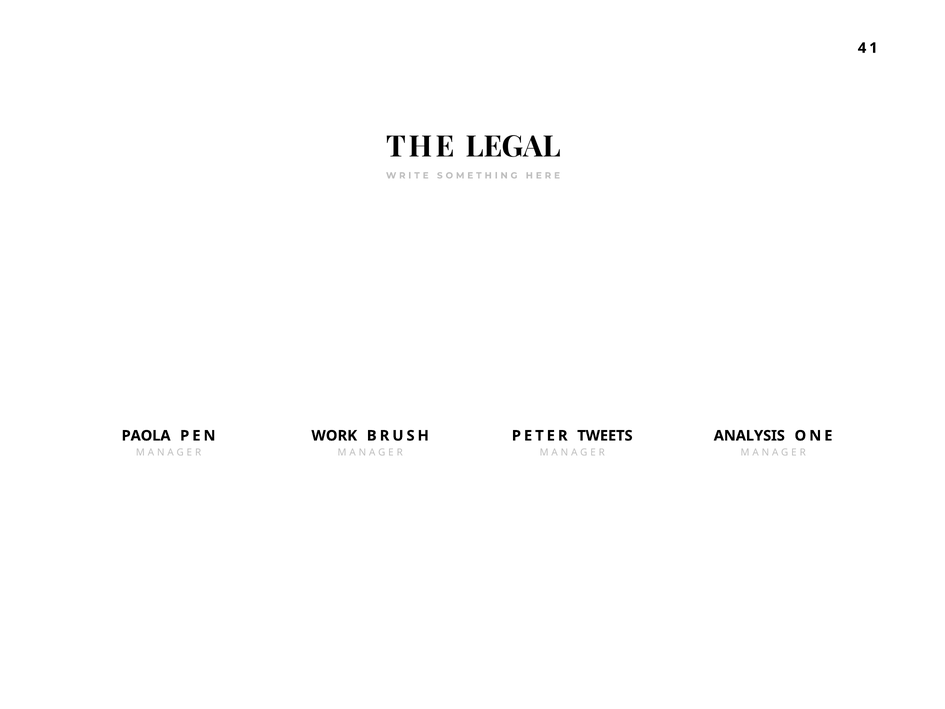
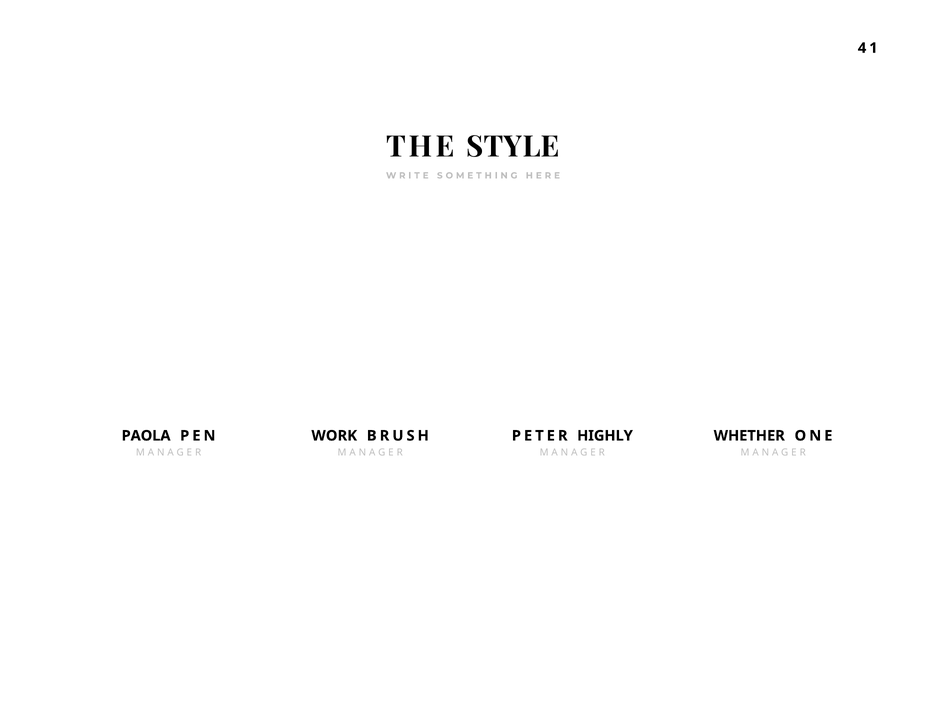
LEGAL: LEGAL -> STYLE
TWEETS: TWEETS -> HIGHLY
ANALYSIS: ANALYSIS -> WHETHER
